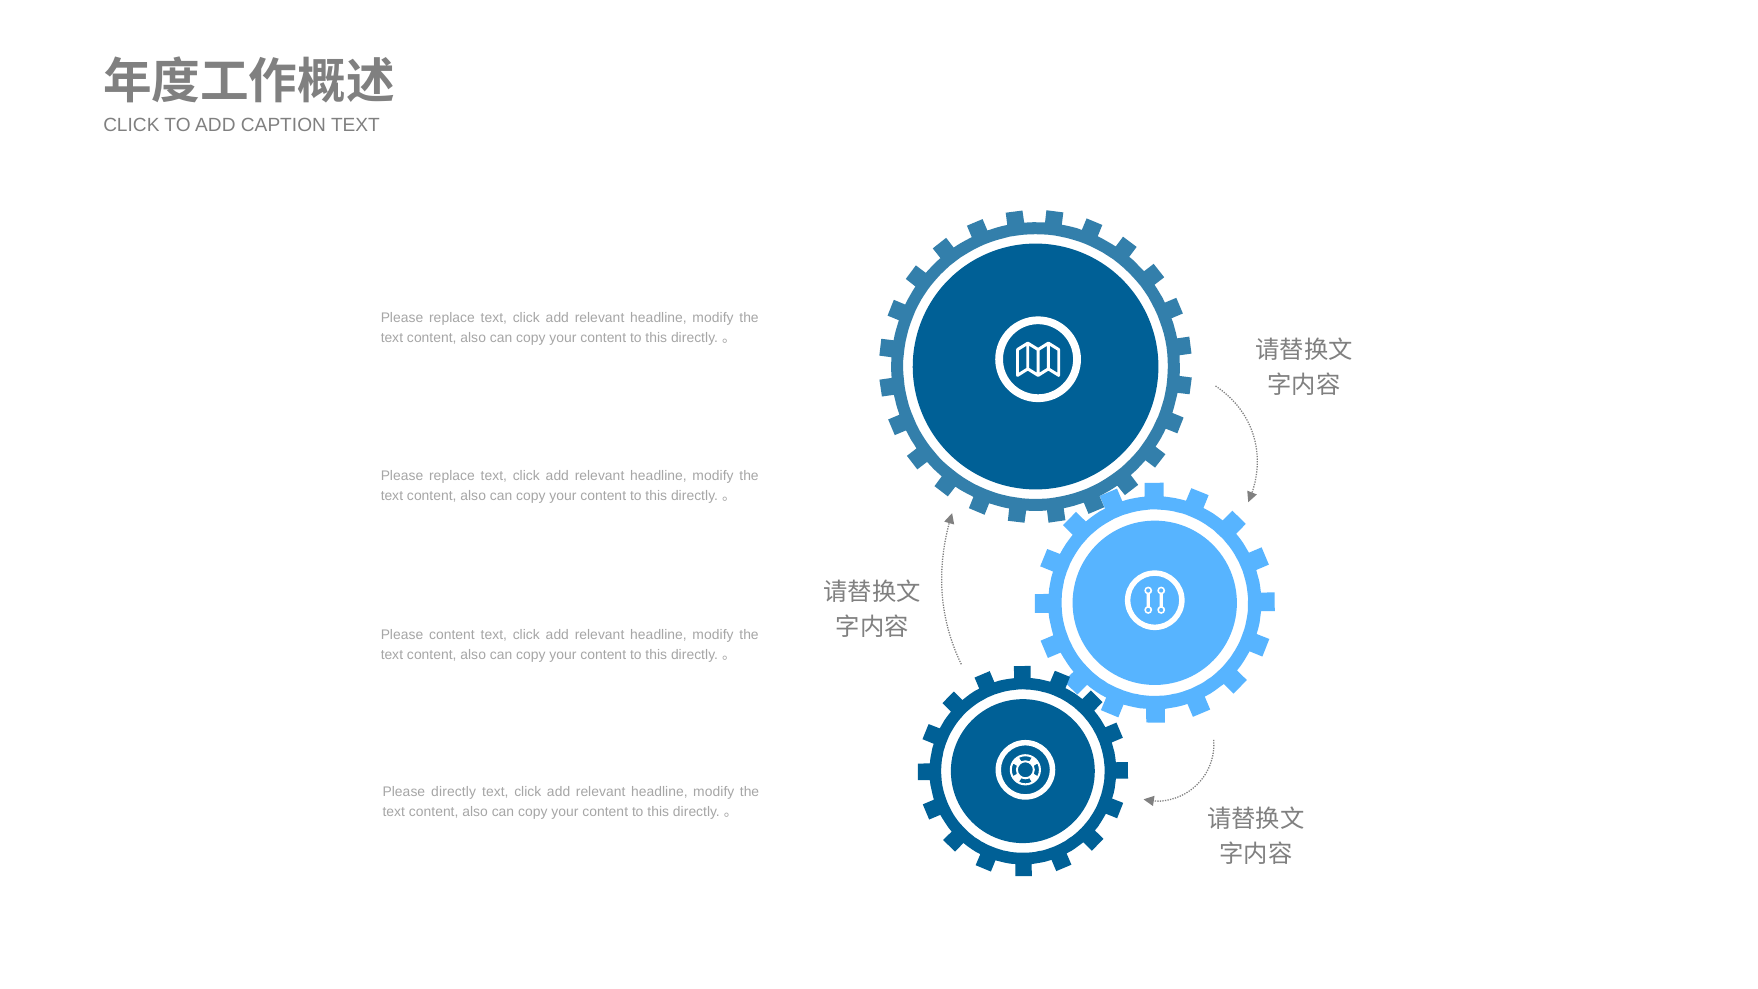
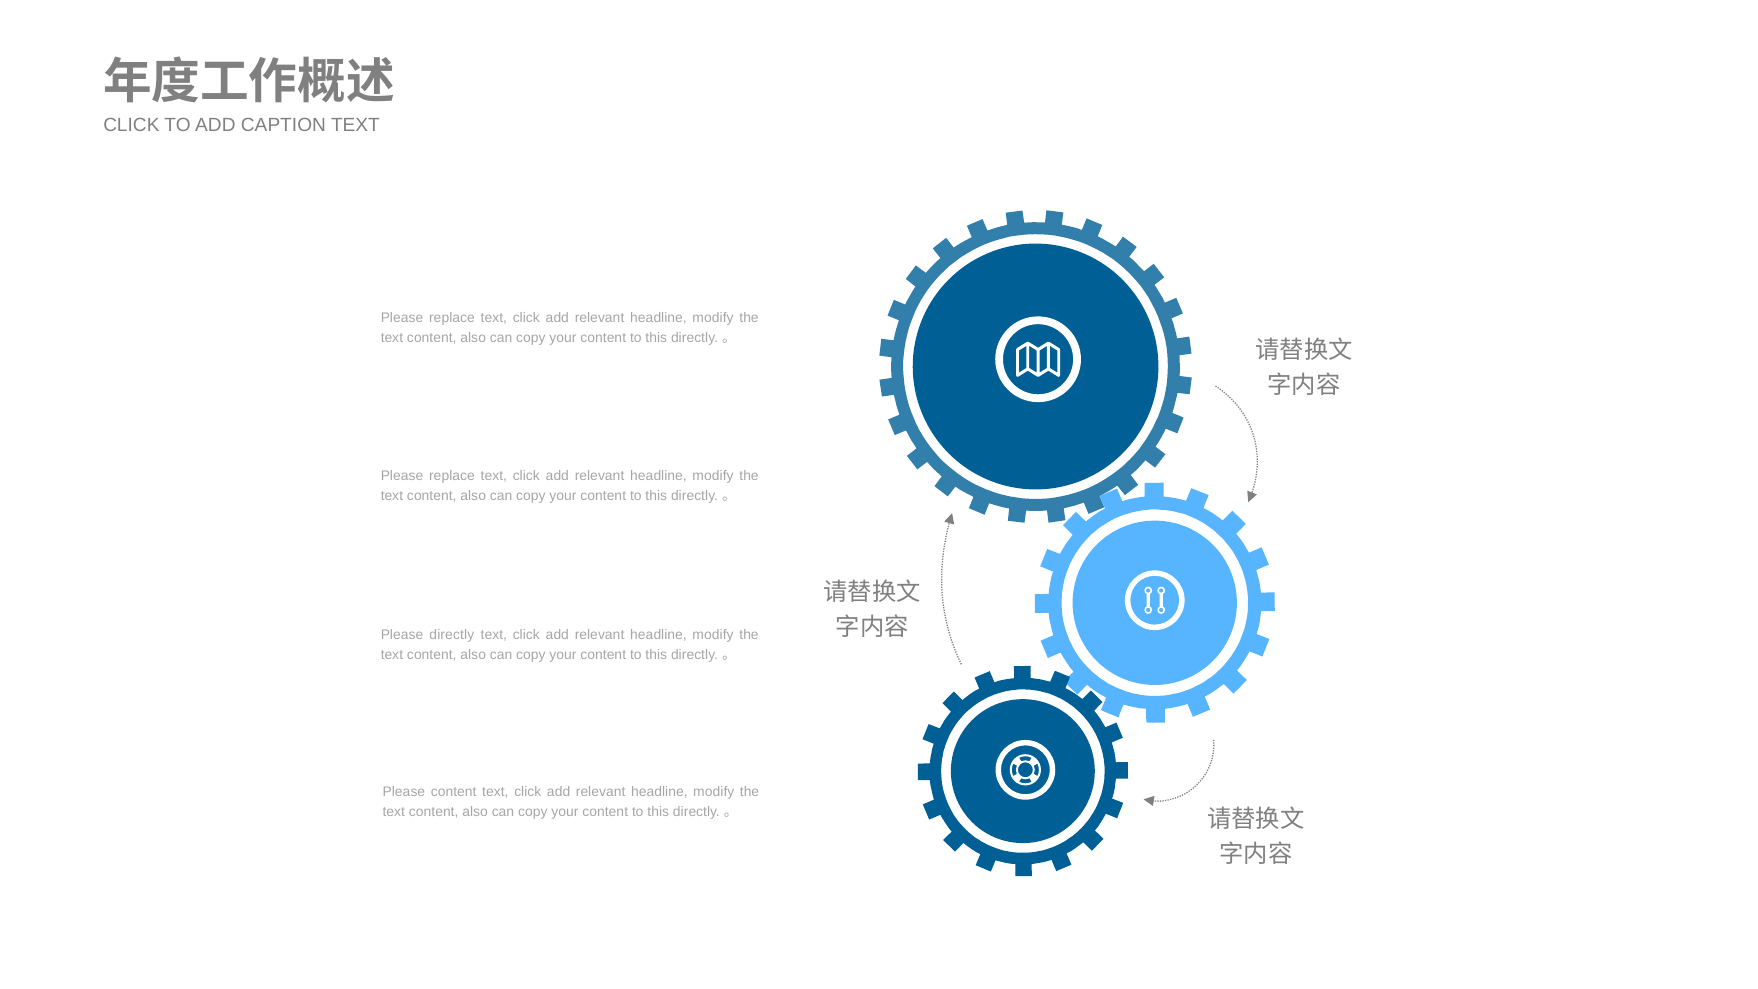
Please content: content -> directly
Please directly: directly -> content
